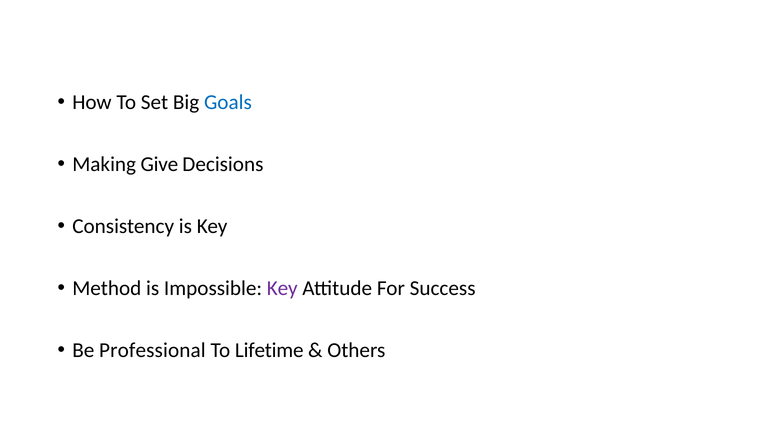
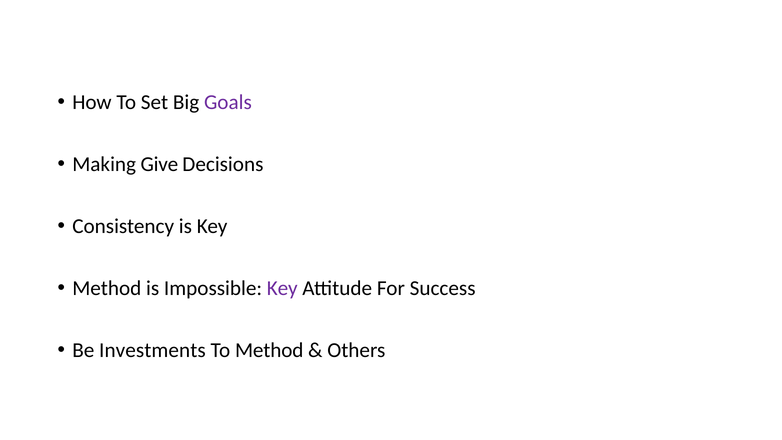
Goals colour: blue -> purple
Professional: Professional -> Investments
To Lifetime: Lifetime -> Method
